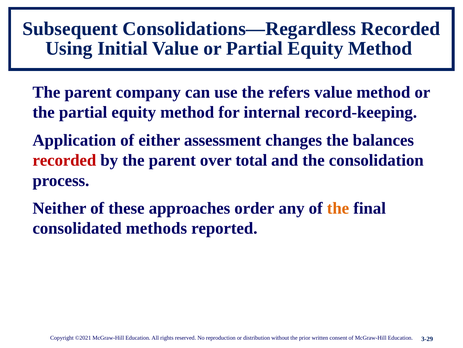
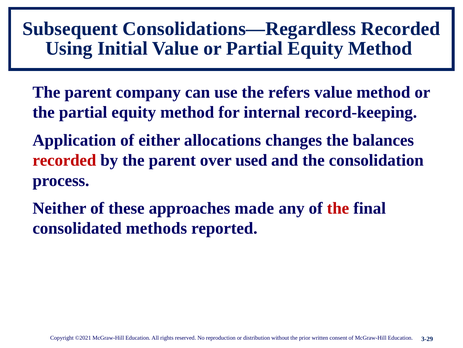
assessment: assessment -> allocations
total: total -> used
order: order -> made
the at (338, 208) colour: orange -> red
